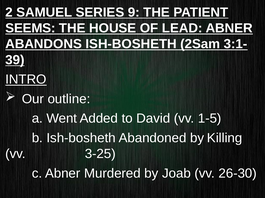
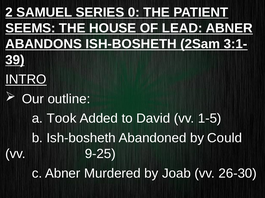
9: 9 -> 0
Went: Went -> Took
Killing: Killing -> Could
3-25: 3-25 -> 9-25
